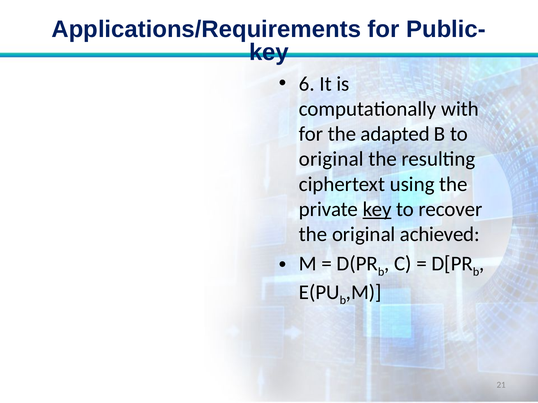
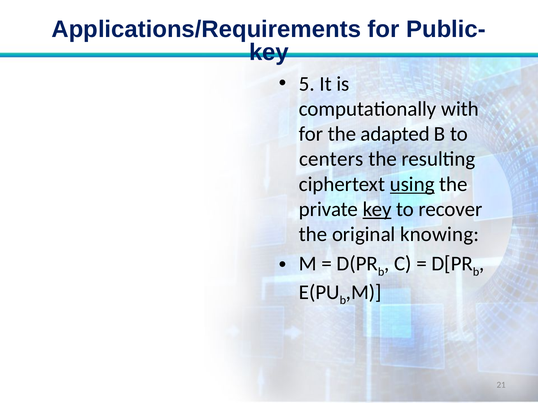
6: 6 -> 5
original at (331, 159): original -> centers
using underline: none -> present
achieved: achieved -> knowing
